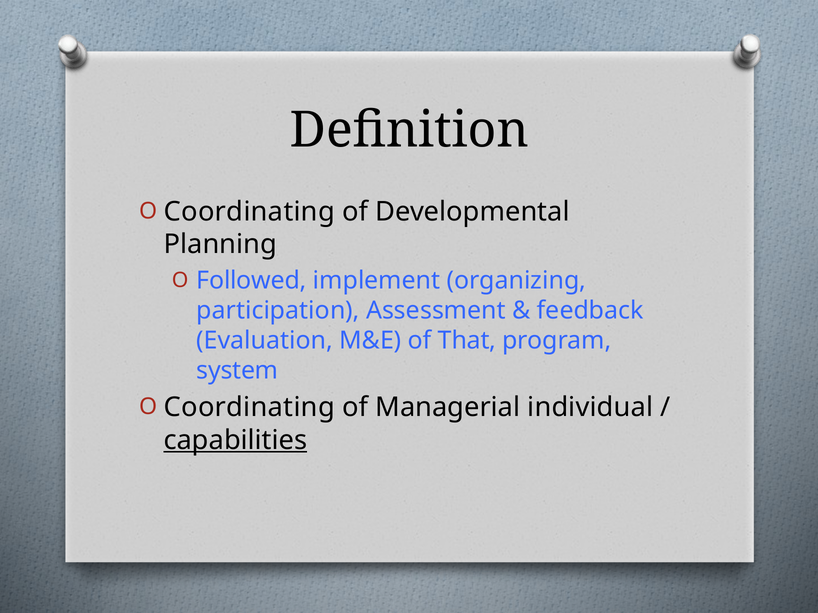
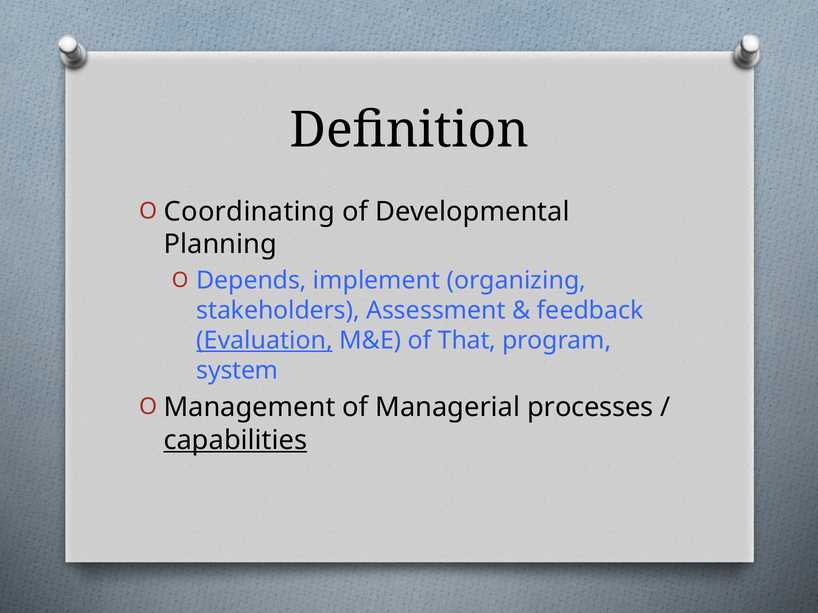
Followed: Followed -> Depends
participation: participation -> stakeholders
Evaluation underline: none -> present
Coordinating at (249, 408): Coordinating -> Management
individual: individual -> processes
